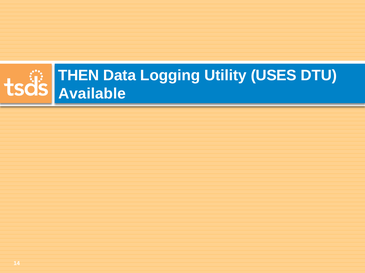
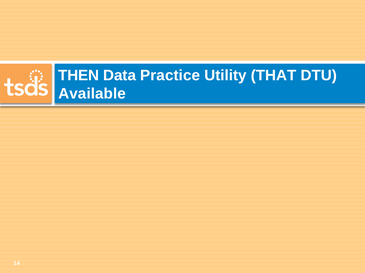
Logging: Logging -> Practice
USES: USES -> THAT
